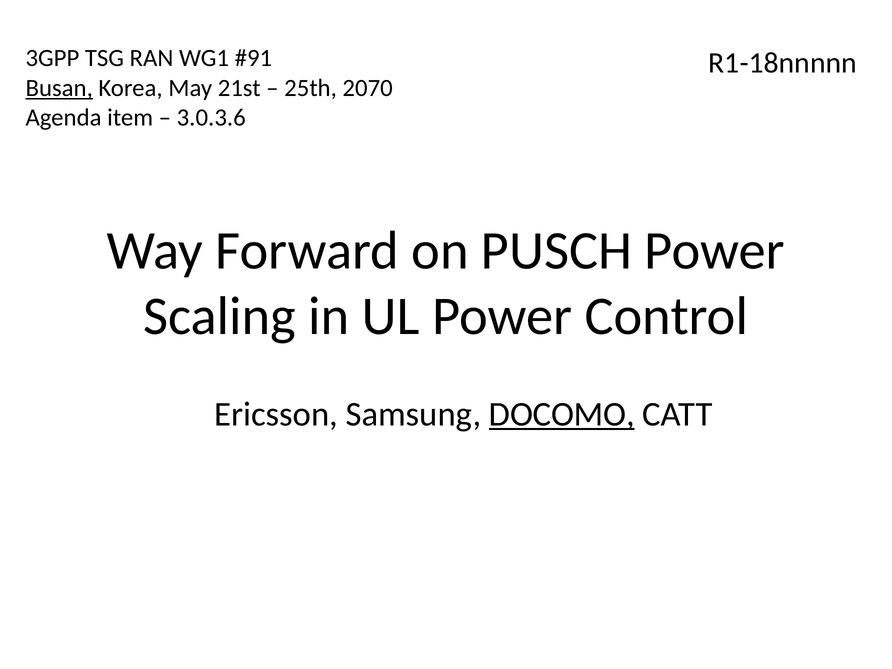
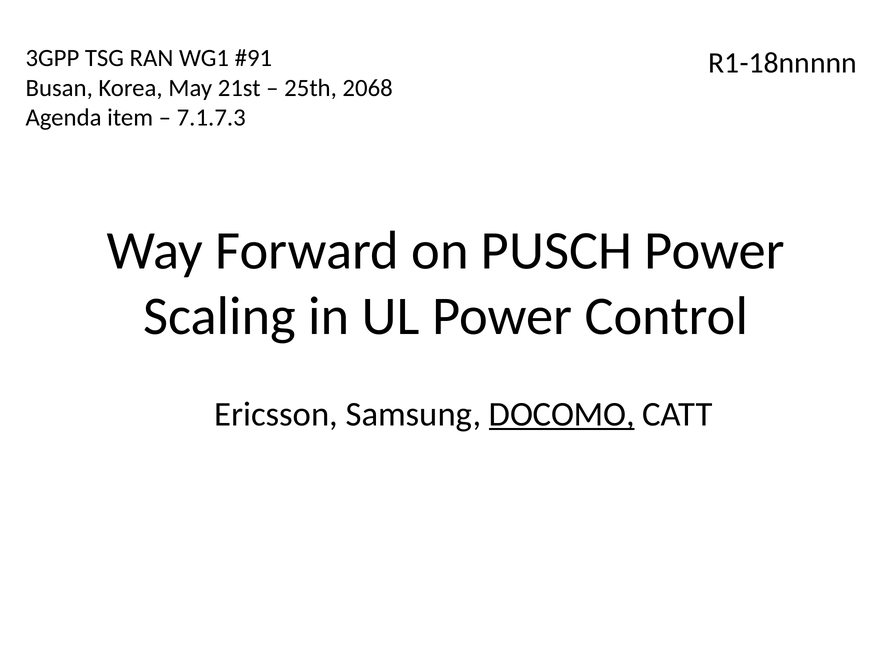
Busan underline: present -> none
2070: 2070 -> 2068
3.0.3.6: 3.0.3.6 -> 7.1.7.3
